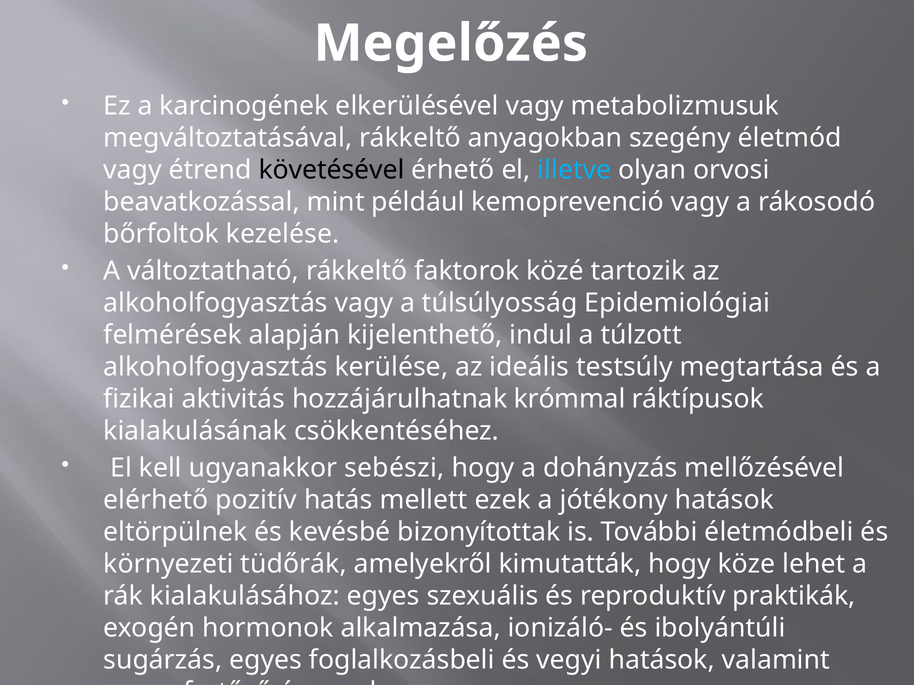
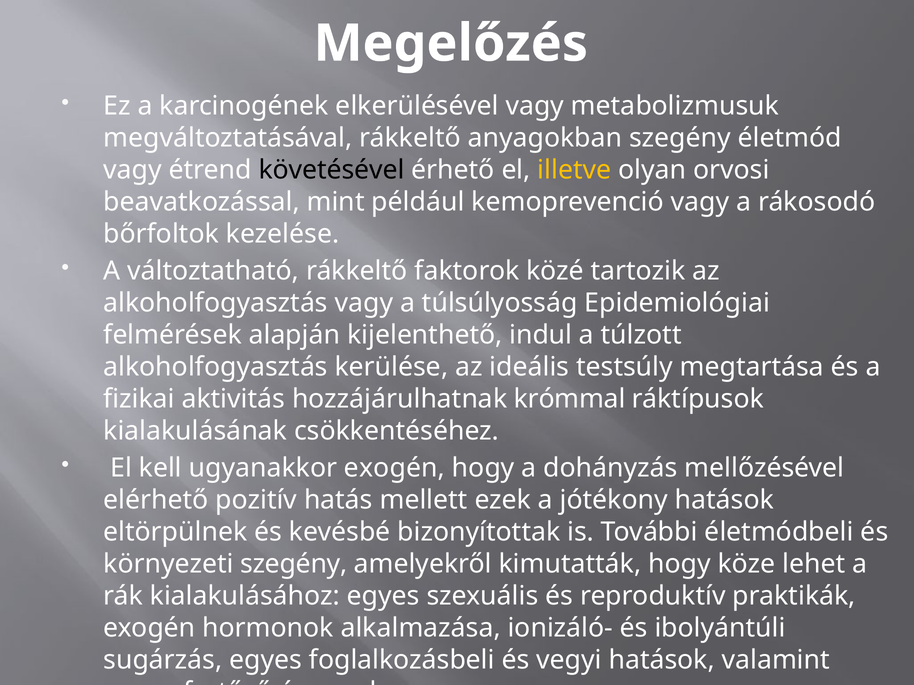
illetve colour: light blue -> yellow
ugyanakkor sebészi: sebészi -> exogén
környezeti tüdőrák: tüdőrák -> szegény
